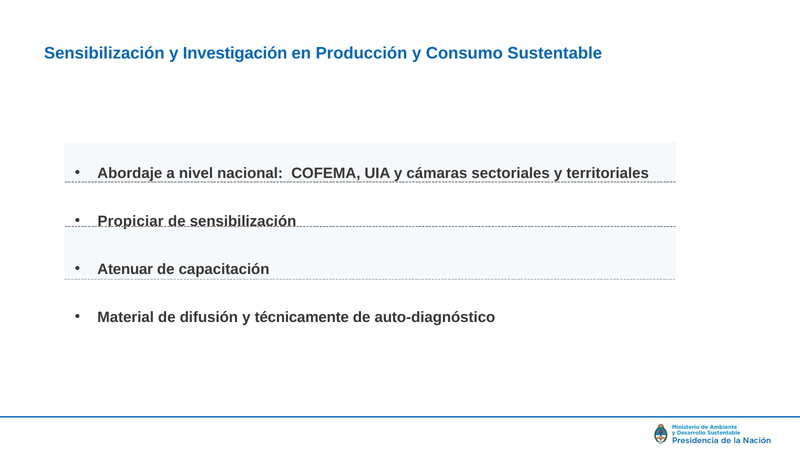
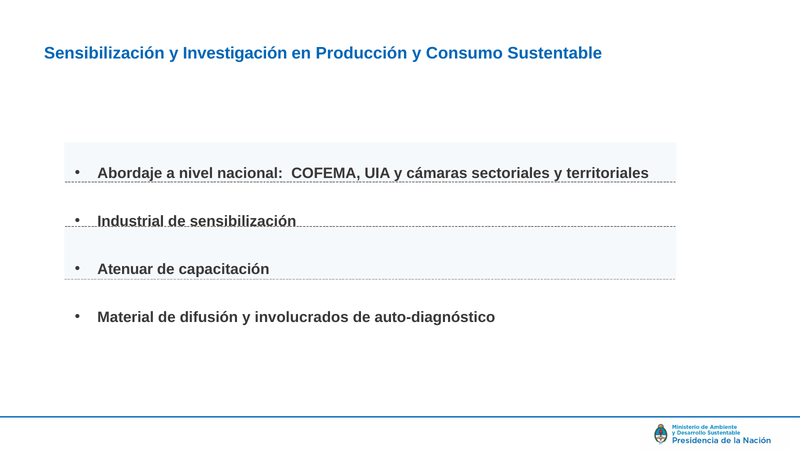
Propiciar: Propiciar -> Industrial
técnicamente: técnicamente -> involucrados
